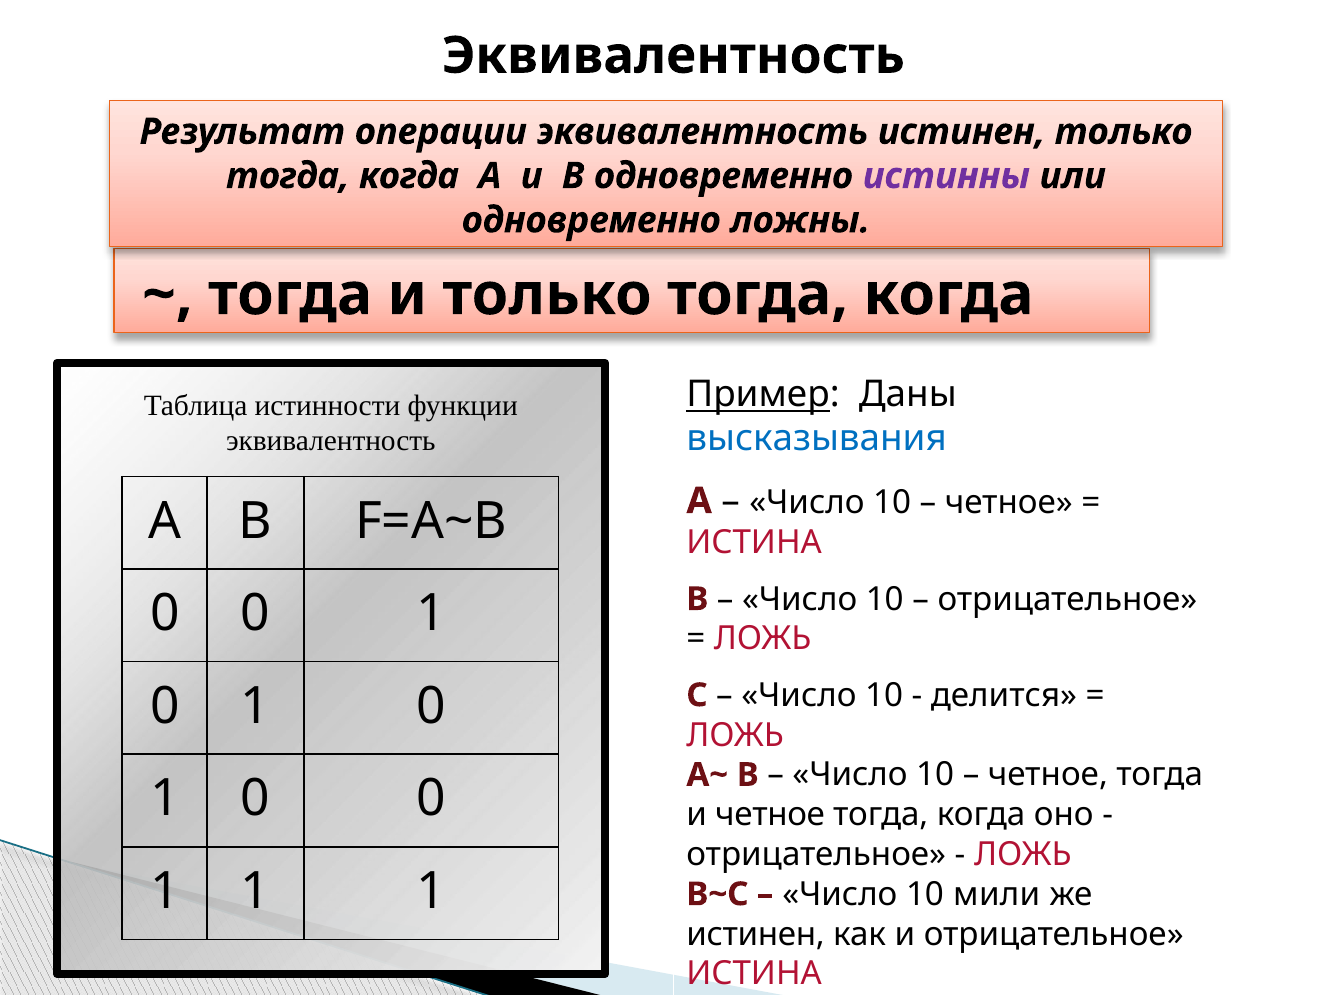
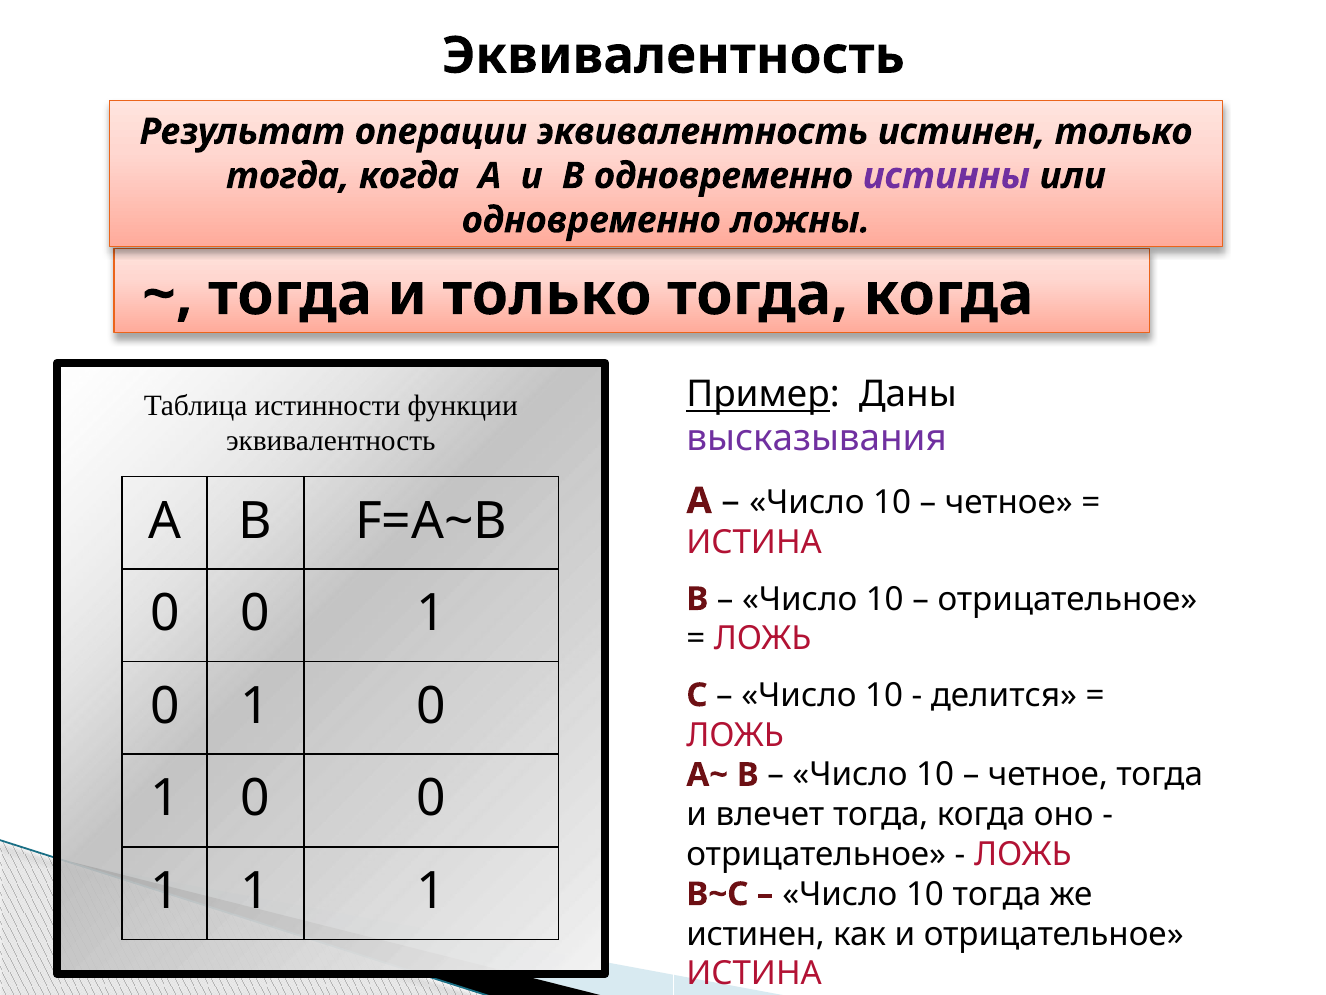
высказывания colour: blue -> purple
и четное: четное -> влечет
10 мили: мили -> тогда
